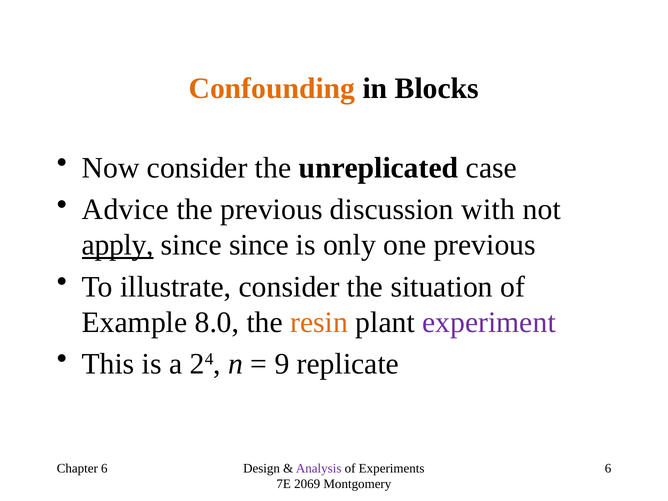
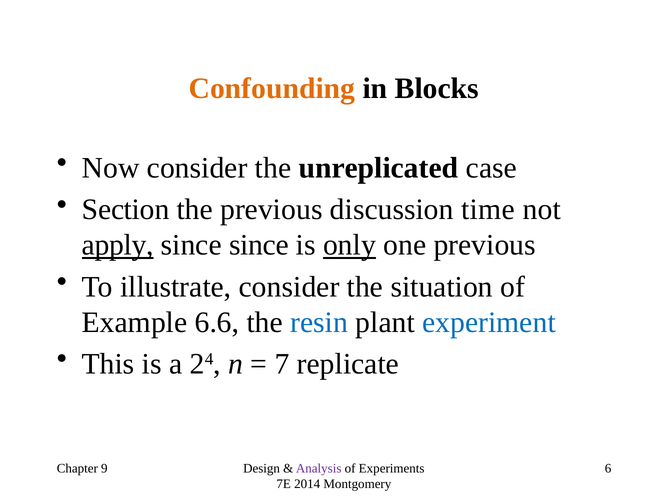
Advice: Advice -> Section
with: with -> time
only underline: none -> present
8.0: 8.0 -> 6.6
resin colour: orange -> blue
experiment colour: purple -> blue
9: 9 -> 7
Chapter 6: 6 -> 9
2069: 2069 -> 2014
